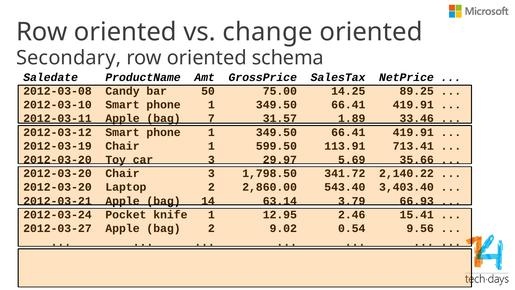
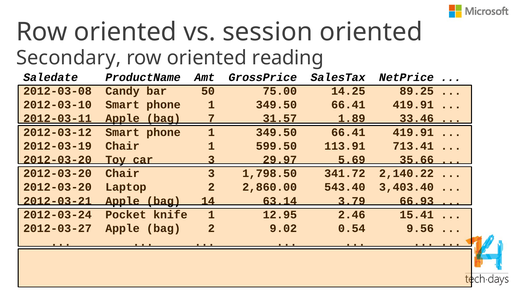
change: change -> session
schema: schema -> reading
